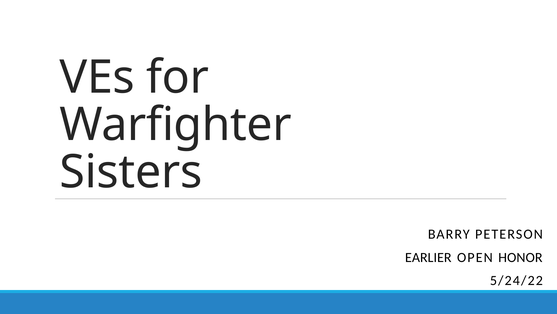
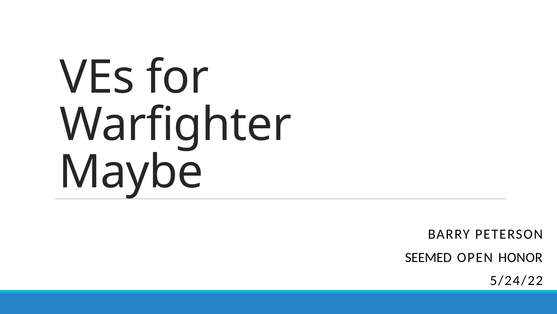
Sisters: Sisters -> Maybe
EARLIER: EARLIER -> SEEMED
